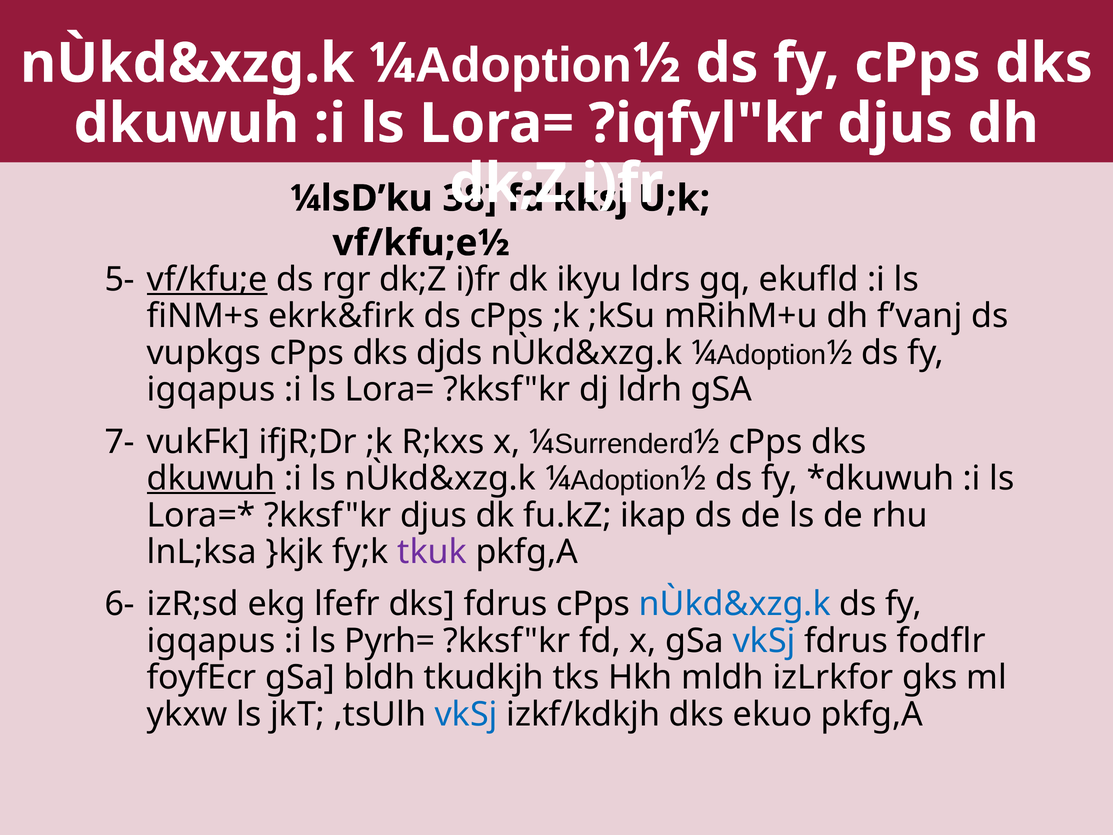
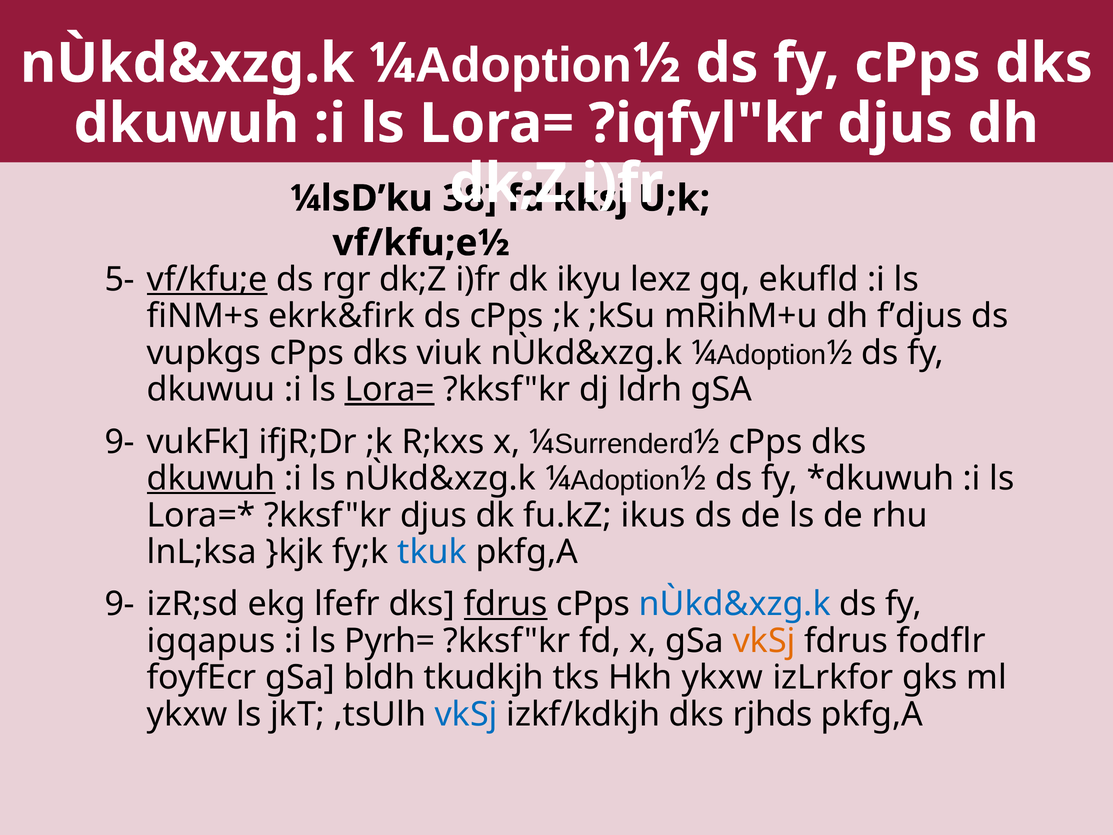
ldrs: ldrs -> lexz
f’vanj: f’vanj -> f’djus
djds: djds -> viuk
igqapus at (211, 390): igqapus -> dkuwuu
Lora= at (390, 390) underline: none -> present
7- at (120, 442): 7- -> 9-
ikap: ikap -> ikus
tkuk colour: purple -> blue
6- at (120, 604): 6- -> 9-
fdrus at (506, 604) underline: none -> present
vkSj at (764, 641) colour: blue -> orange
Hkh mldh: mldh -> ykxw
ekuo: ekuo -> rjhds
